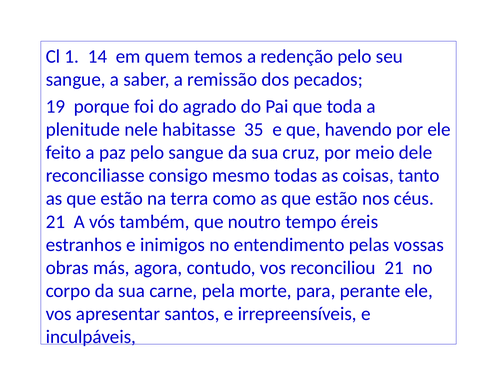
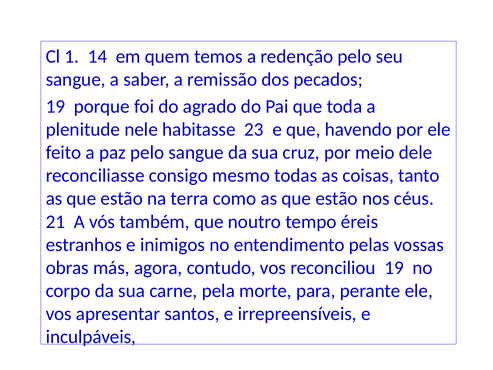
35: 35 -> 23
reconciliou 21: 21 -> 19
